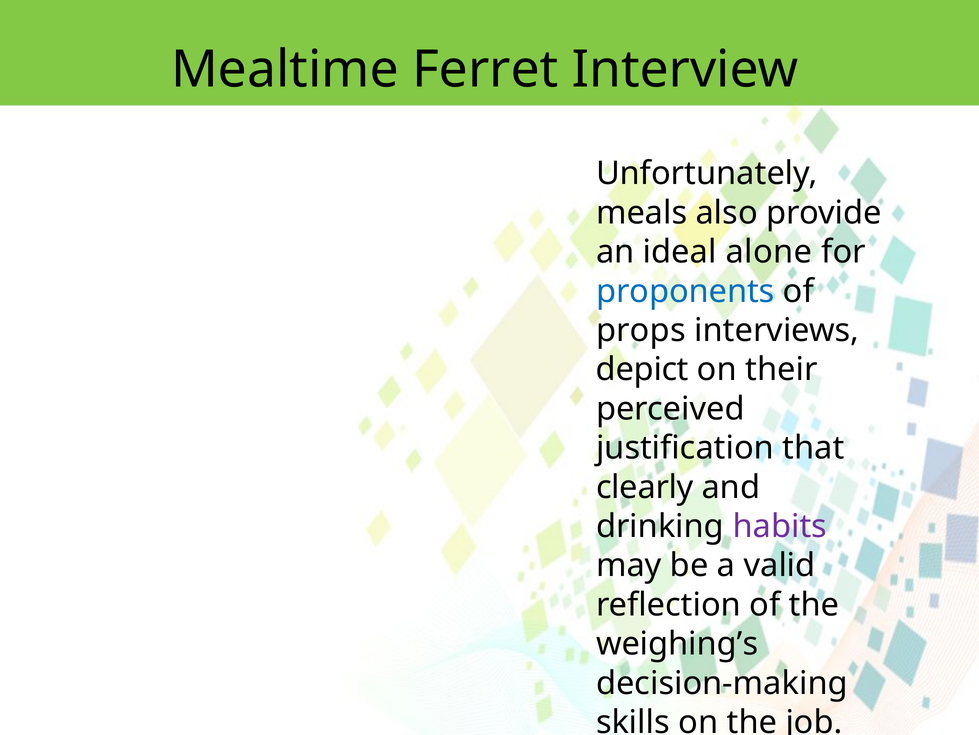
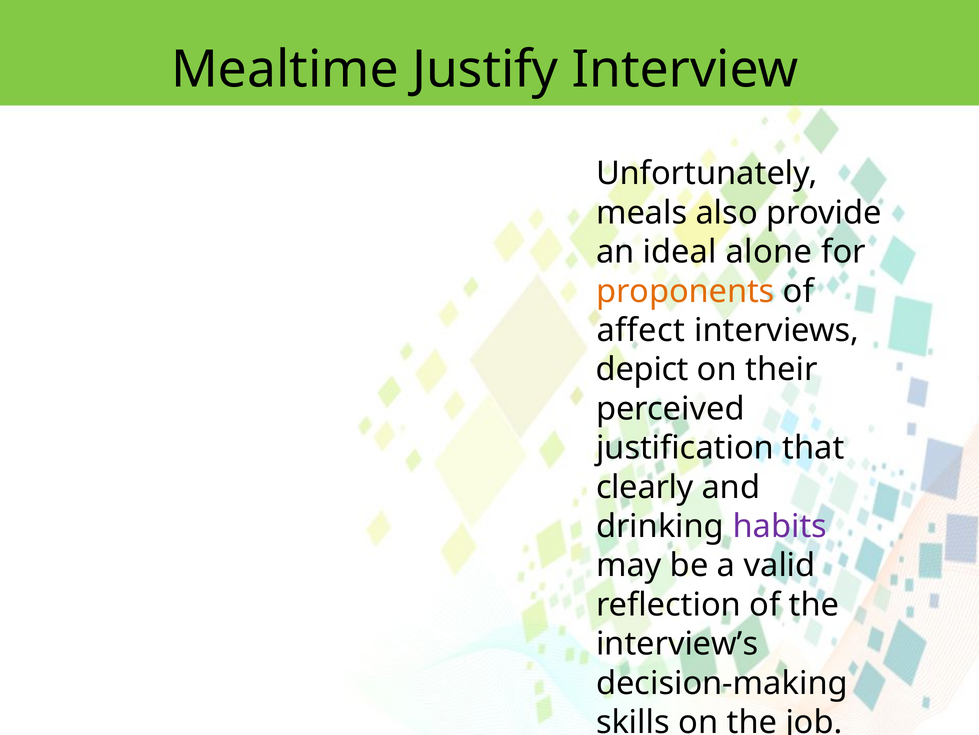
Ferret: Ferret -> Justify
proponents colour: blue -> orange
props: props -> affect
weighing’s: weighing’s -> interview’s
